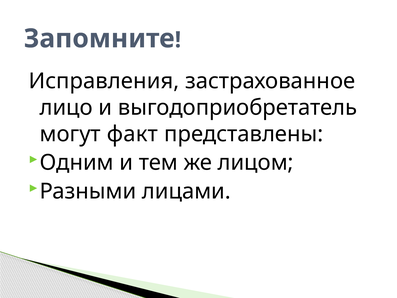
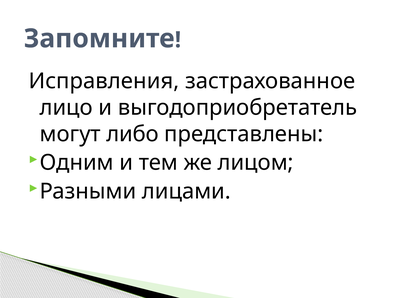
факт: факт -> либо
